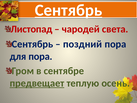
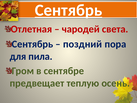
Листопад: Листопад -> Отлетная
для пора: пора -> пила
предвещает underline: present -> none
